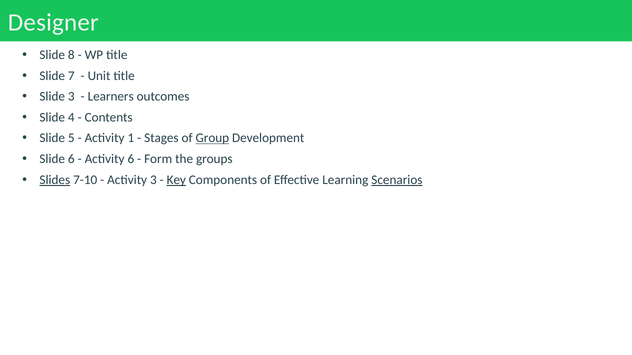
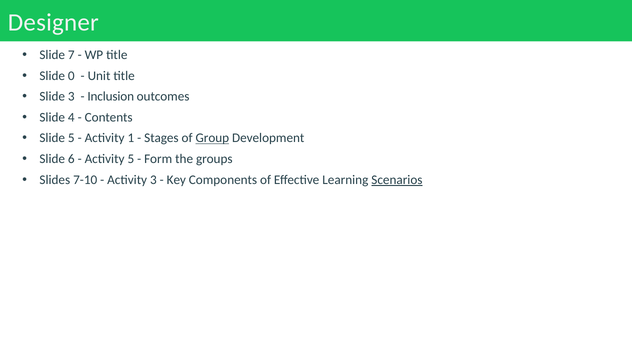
8: 8 -> 7
7: 7 -> 0
Learners: Learners -> Inclusion
Activity 6: 6 -> 5
Slides underline: present -> none
Key underline: present -> none
